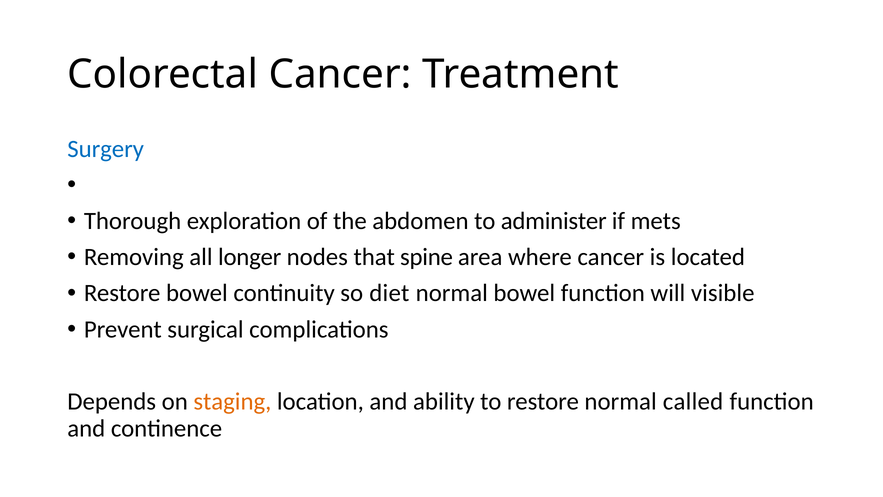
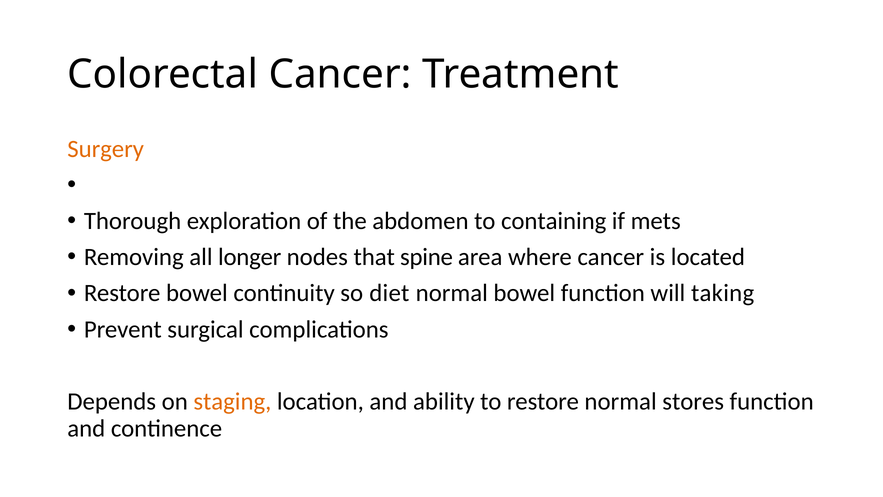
Surgery colour: blue -> orange
administer: administer -> containing
visible: visible -> taking
called: called -> stores
